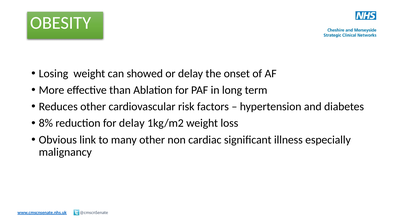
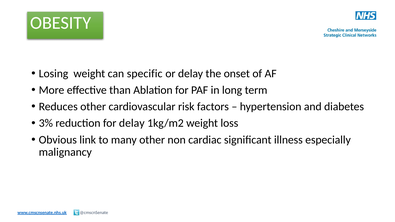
showed: showed -> specific
8%: 8% -> 3%
